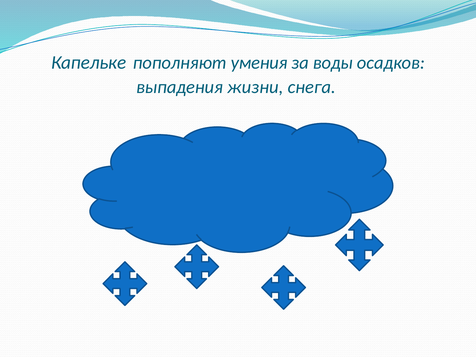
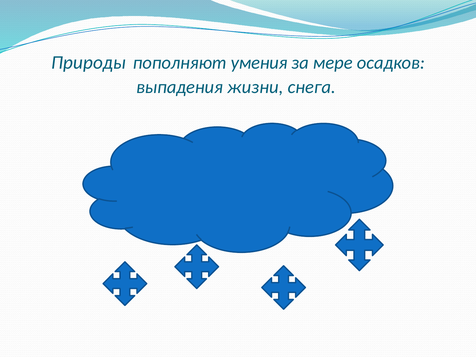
Капельке: Капельке -> Природы
воды: воды -> мере
